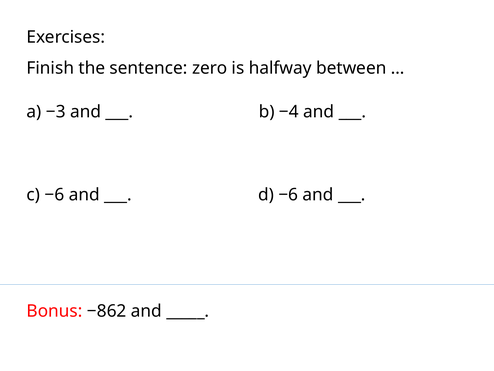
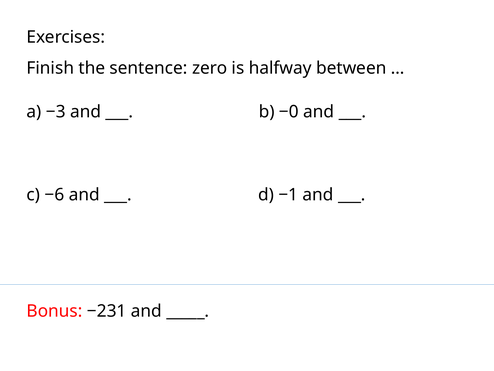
−4: −4 -> −0
d −6: −6 -> −1
−862: −862 -> −231
